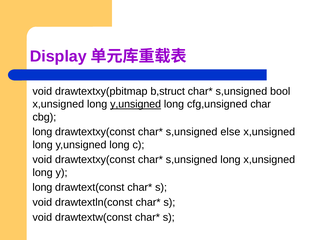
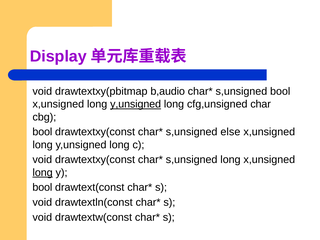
b,struct: b,struct -> b,audio
long at (42, 132): long -> bool
long at (43, 172) underline: none -> present
long at (42, 187): long -> bool
